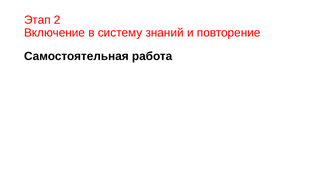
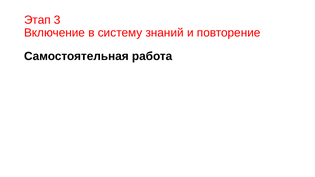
2: 2 -> 3
